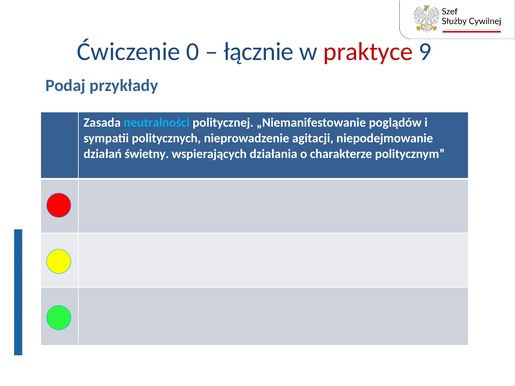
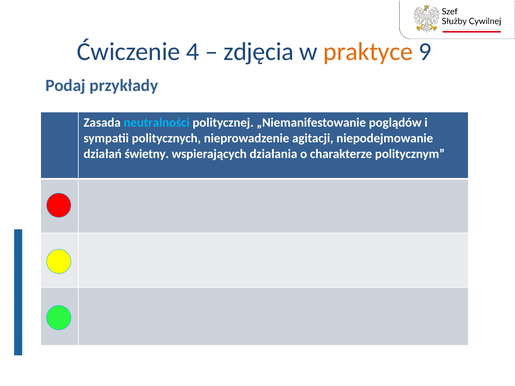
0: 0 -> 4
łącznie: łącznie -> zdjęcia
praktyce colour: red -> orange
